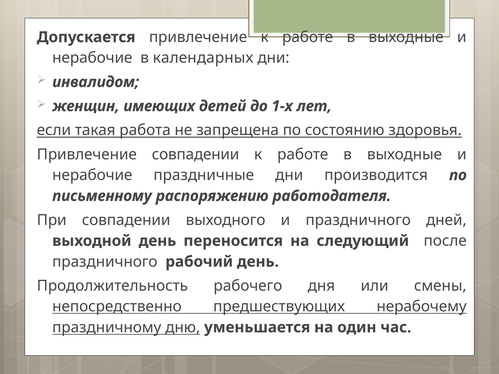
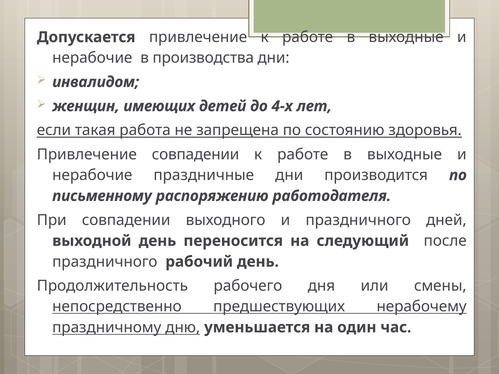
календарных: календарных -> производства
1-х: 1-х -> 4-х
